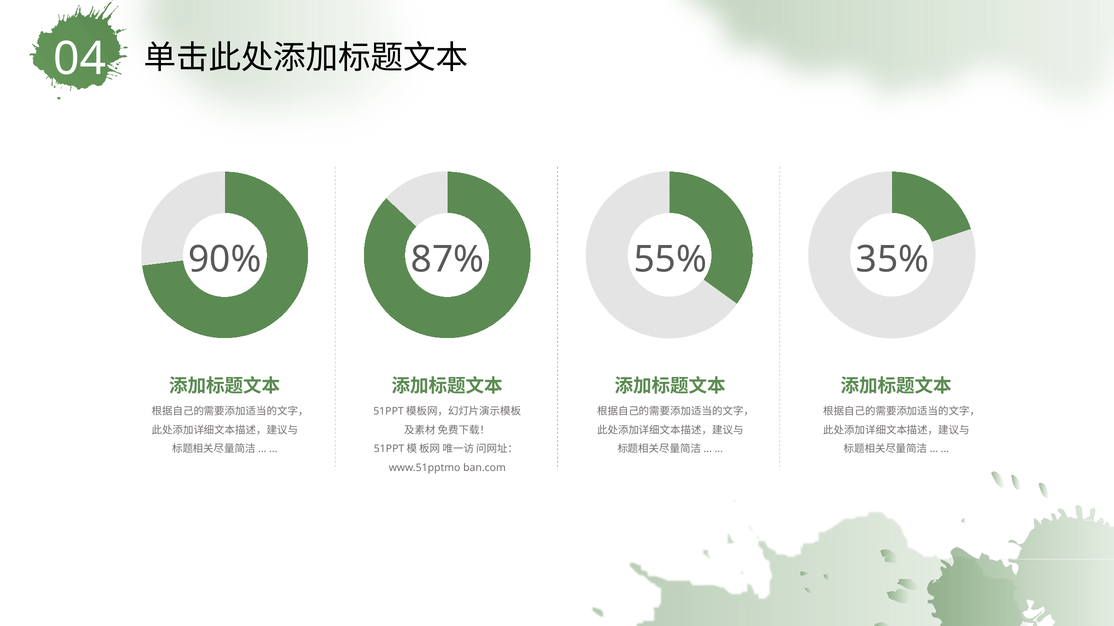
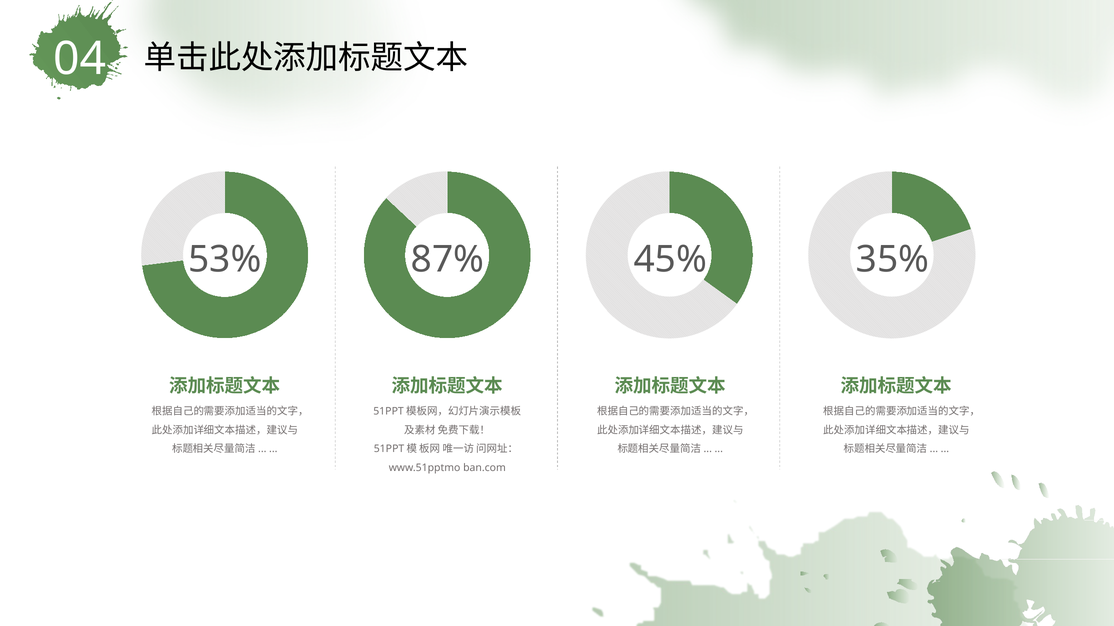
90%: 90% -> 53%
55%: 55% -> 45%
